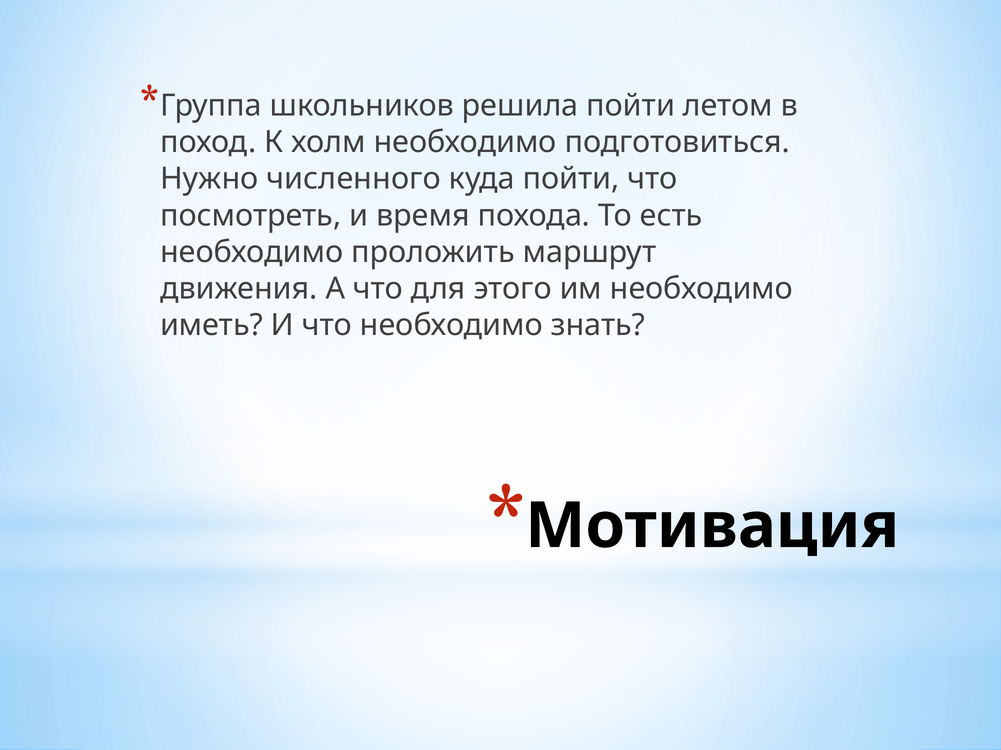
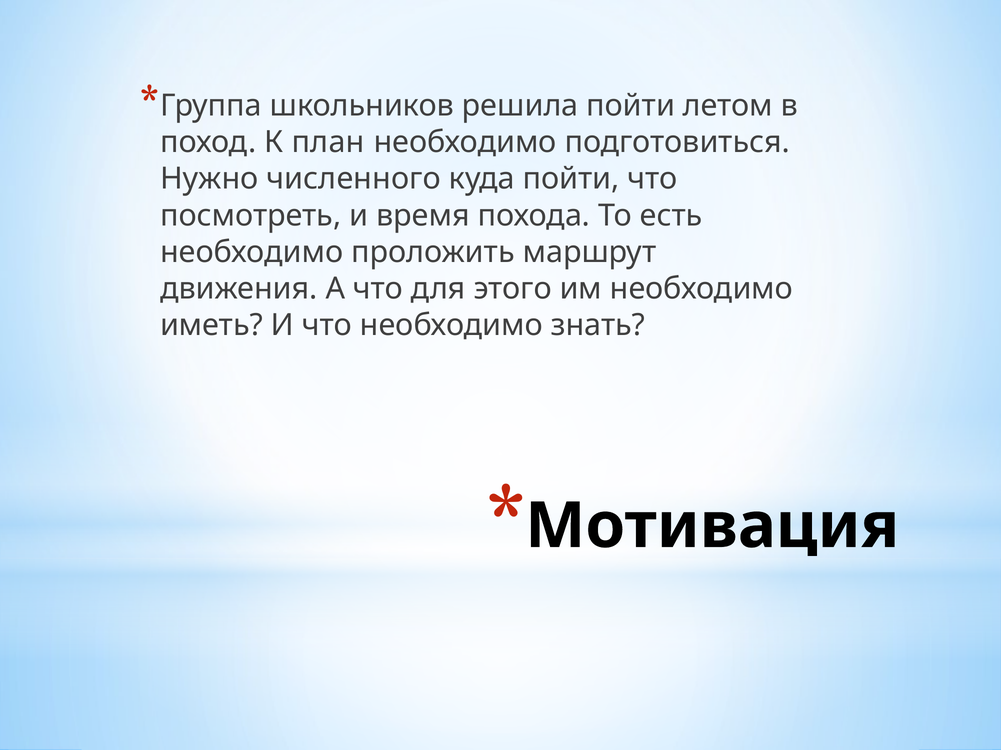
холм: холм -> план
